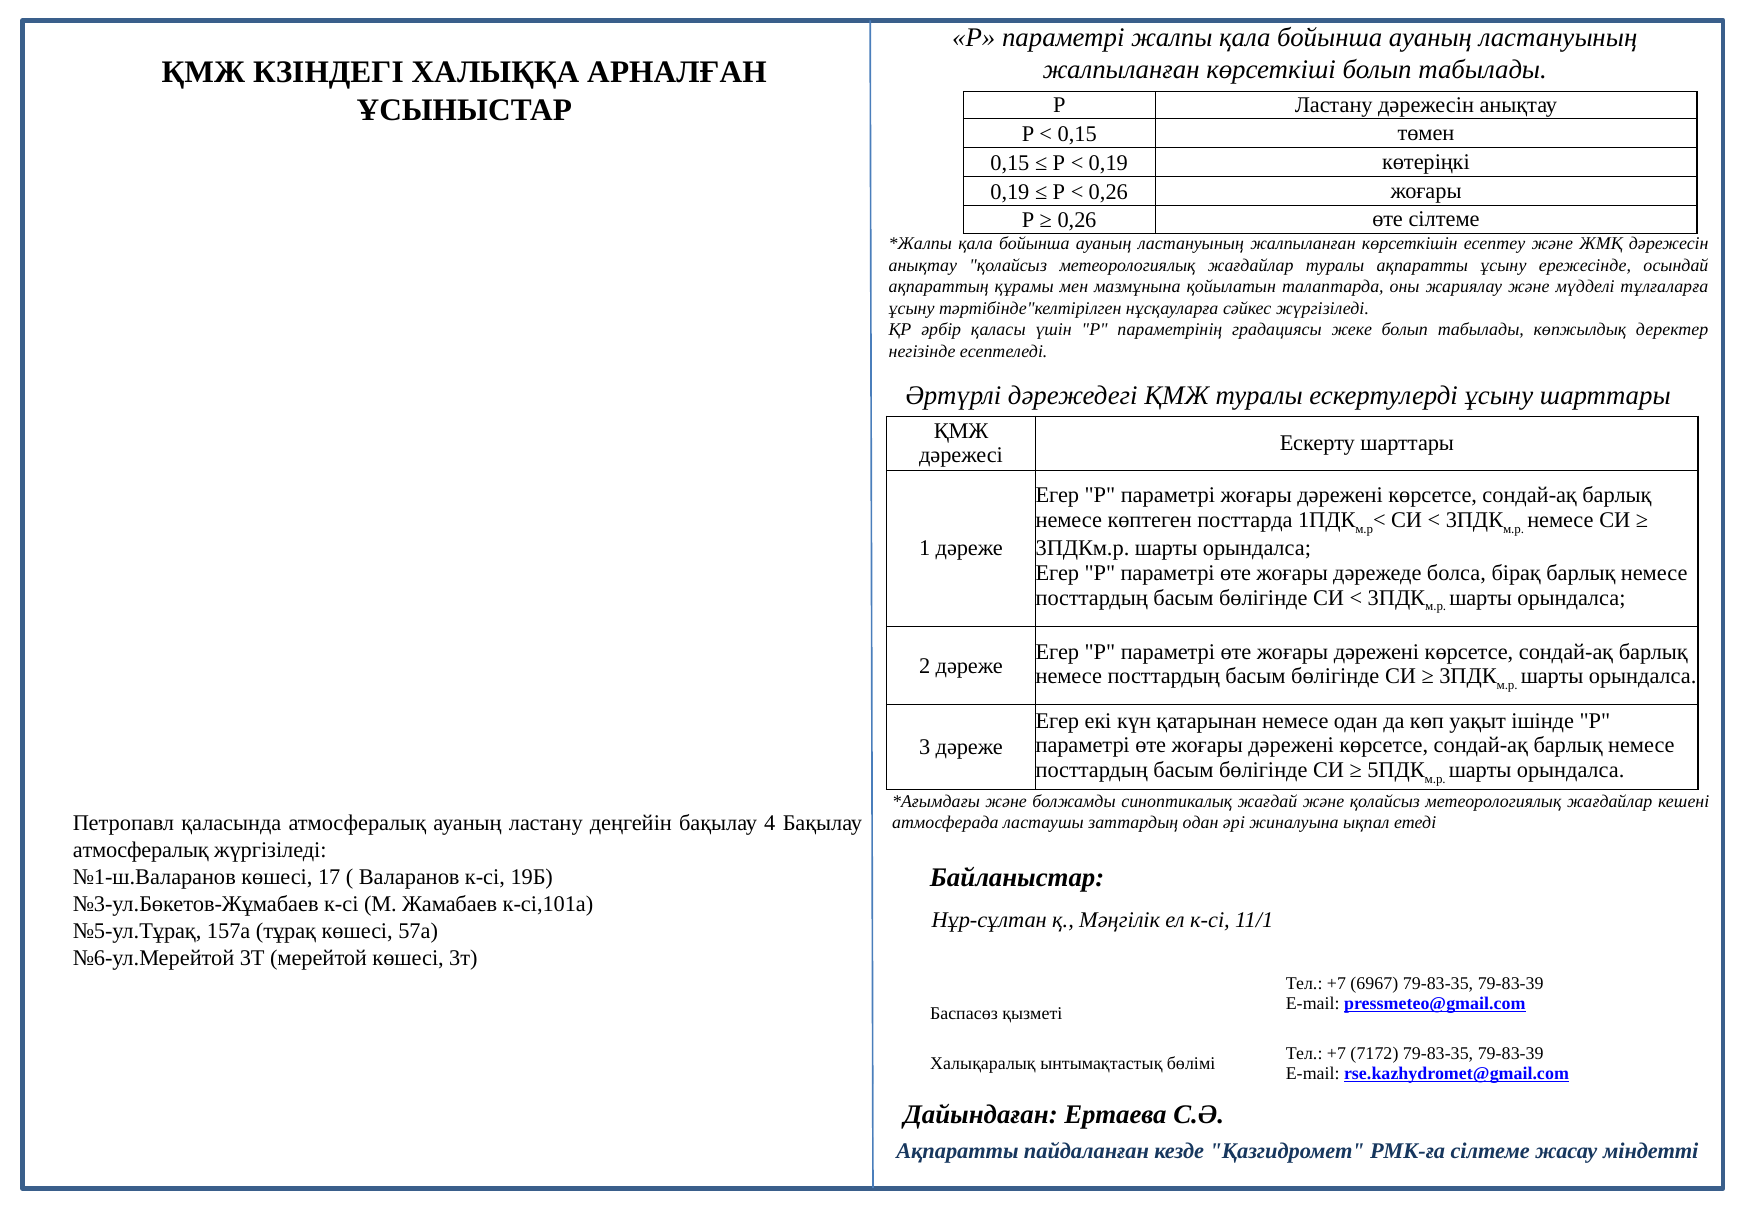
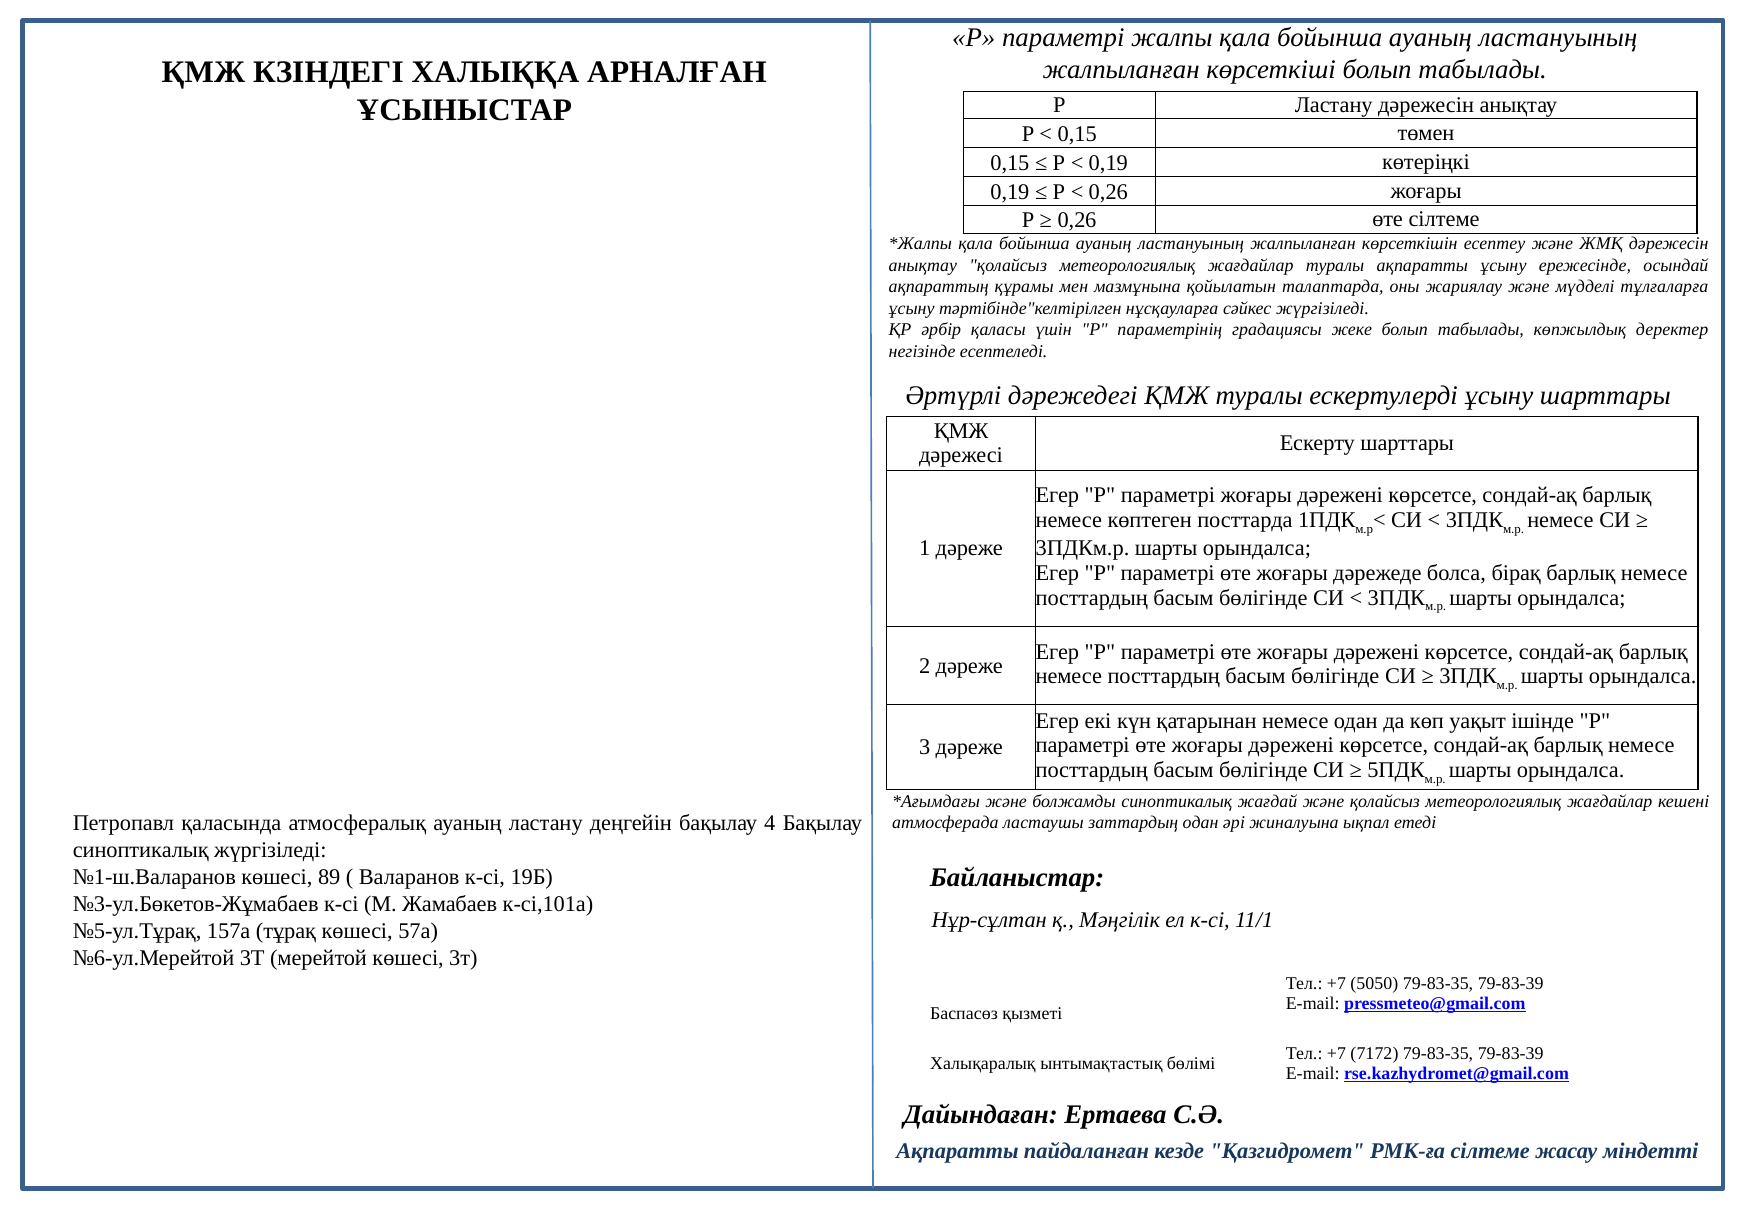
атмосфералық at (141, 850): атмосфералық -> синоптикалық
17: 17 -> 89
6967: 6967 -> 5050
